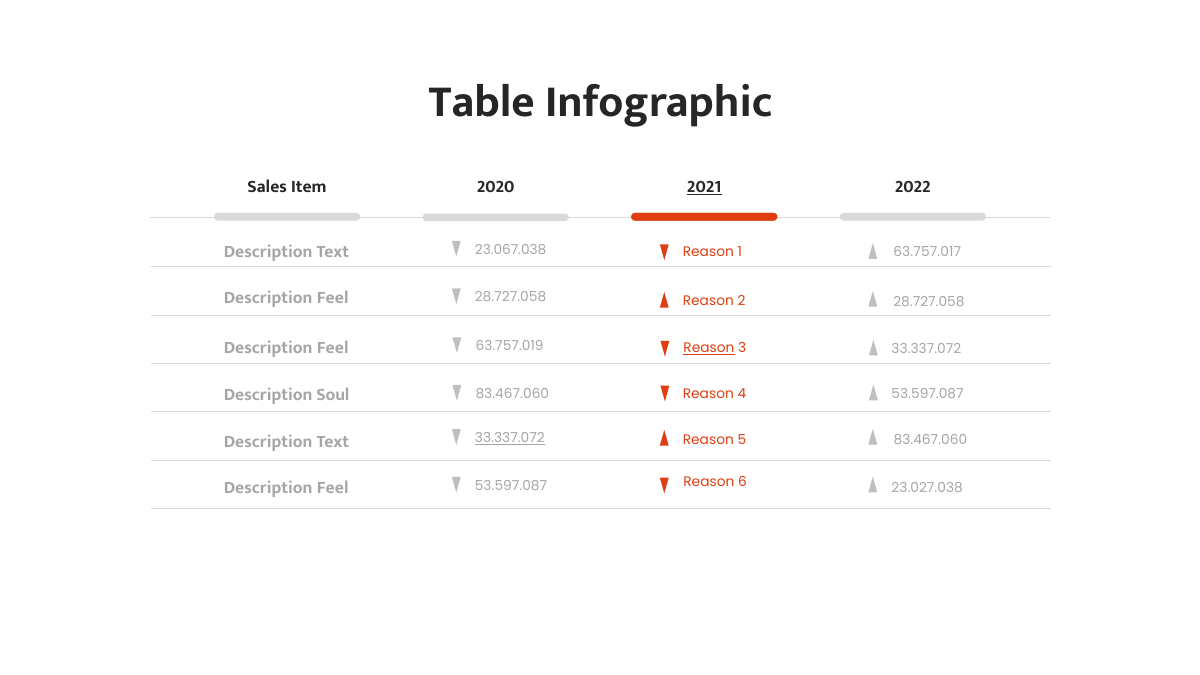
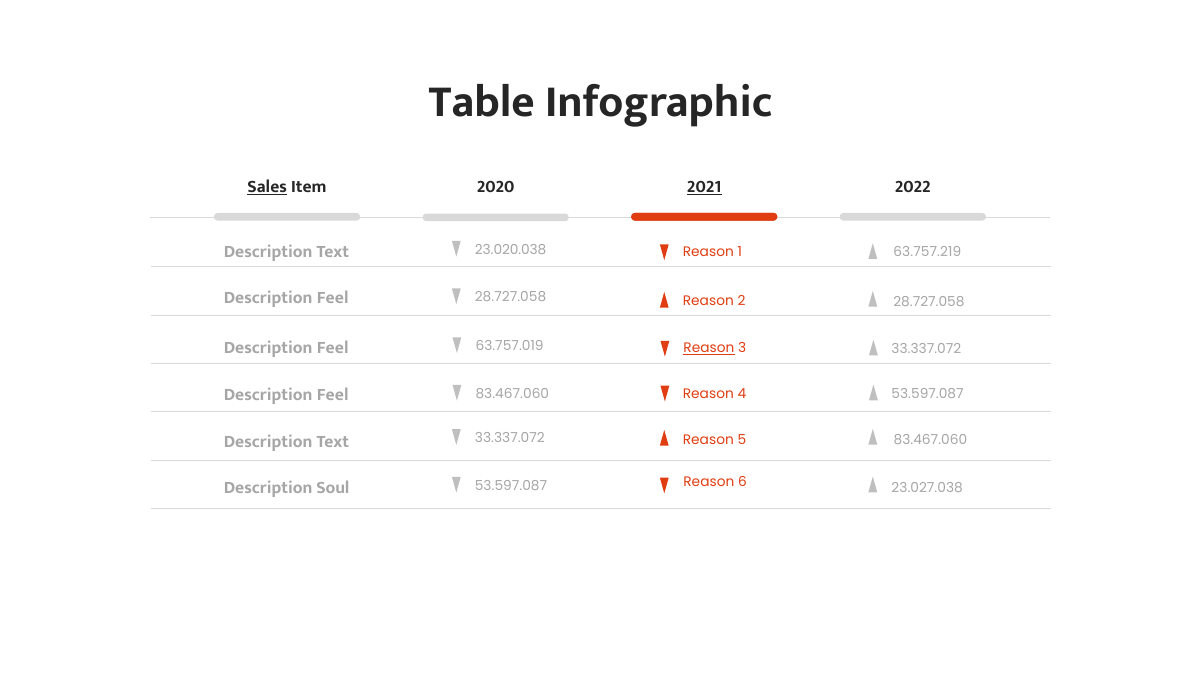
Sales underline: none -> present
23.067.038: 23.067.038 -> 23.020.038
63.757.017: 63.757.017 -> 63.757.219
Soul at (333, 394): Soul -> Feel
33.337.072 at (510, 438) underline: present -> none
Feel at (333, 488): Feel -> Soul
